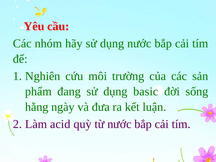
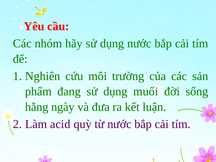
basic: basic -> muối
